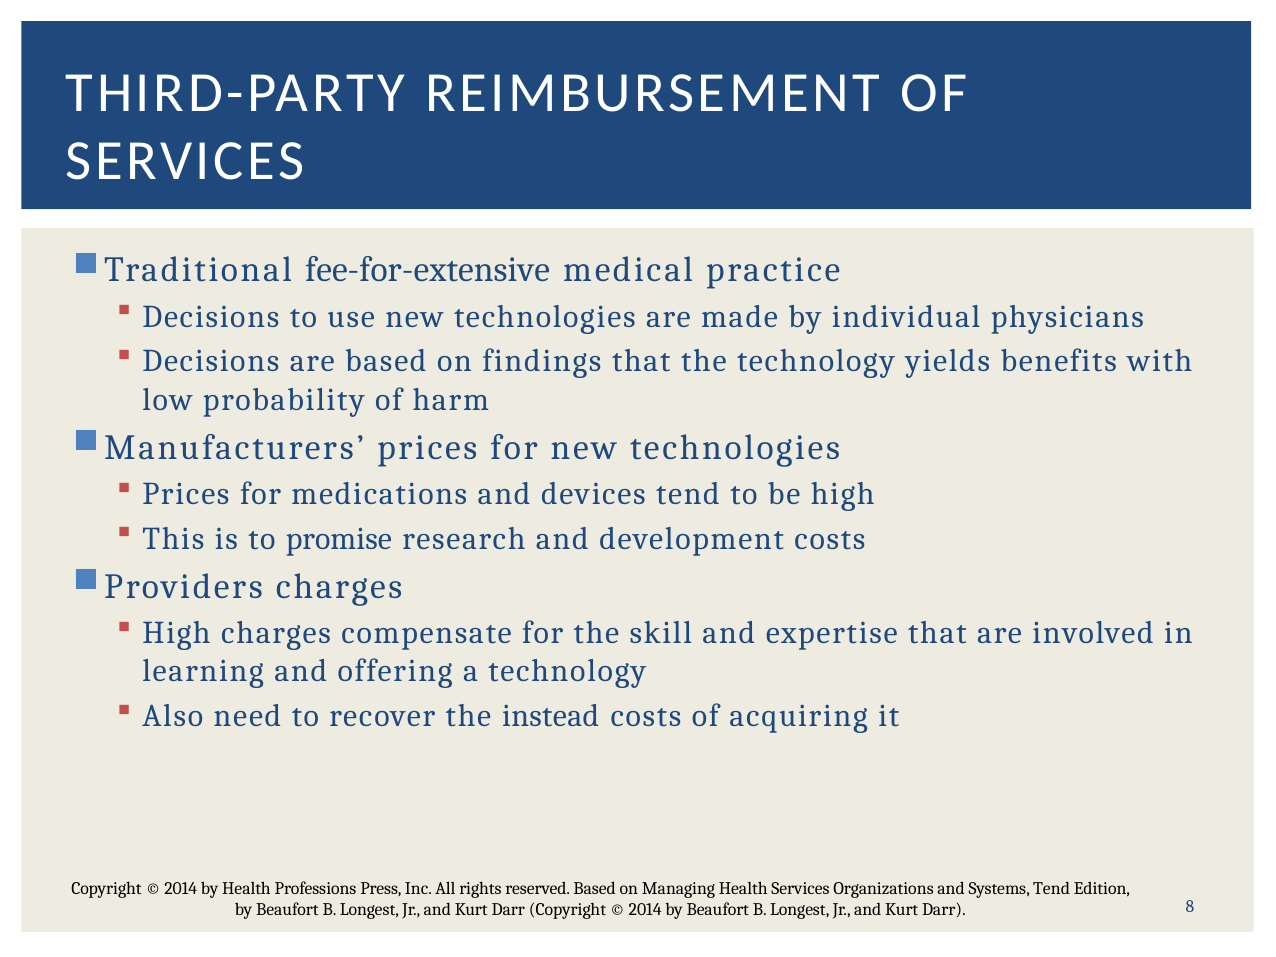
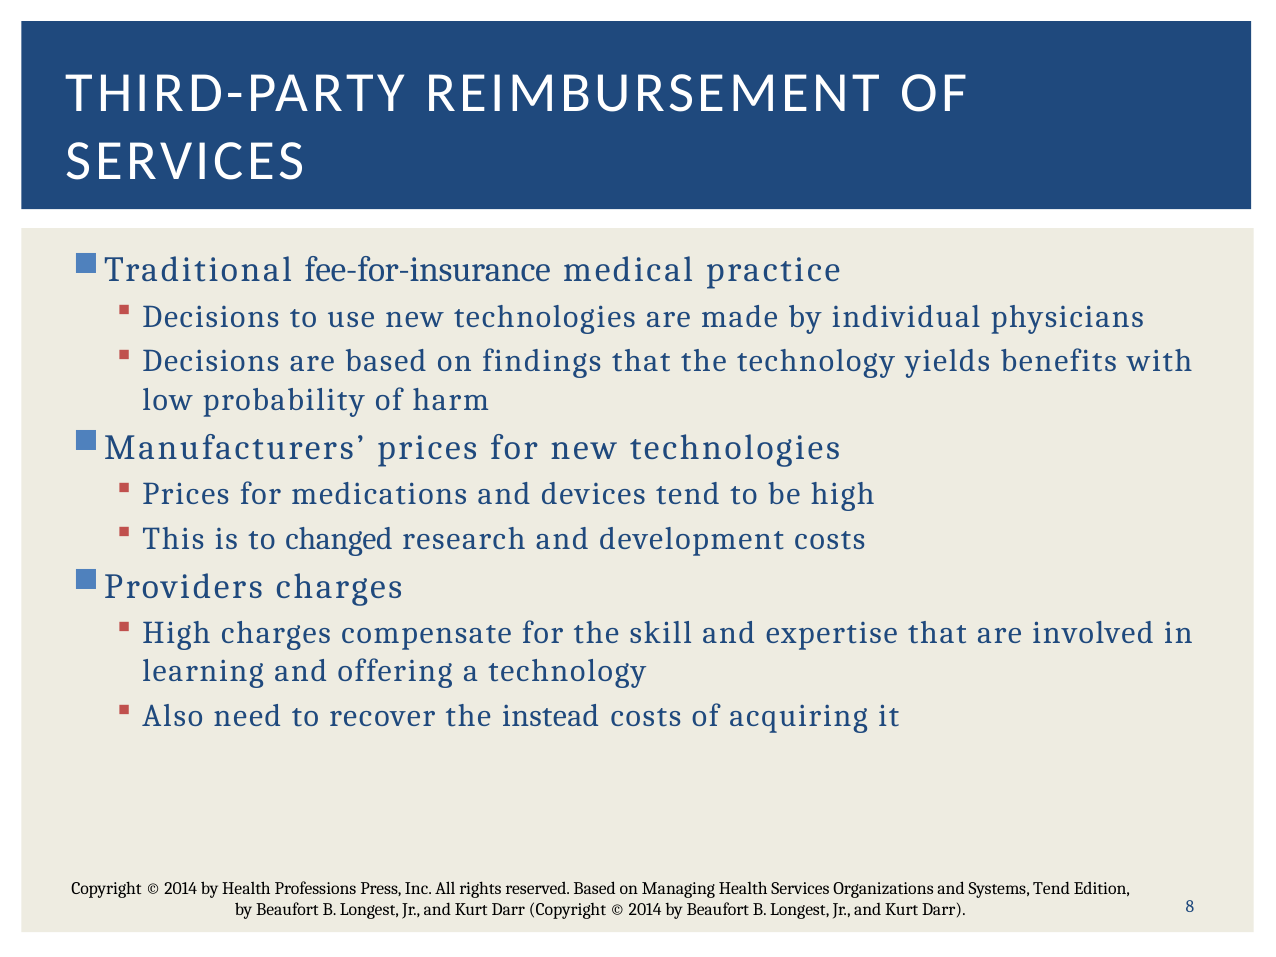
fee-for-extensive: fee-for-extensive -> fee-for-insurance
promise: promise -> changed
